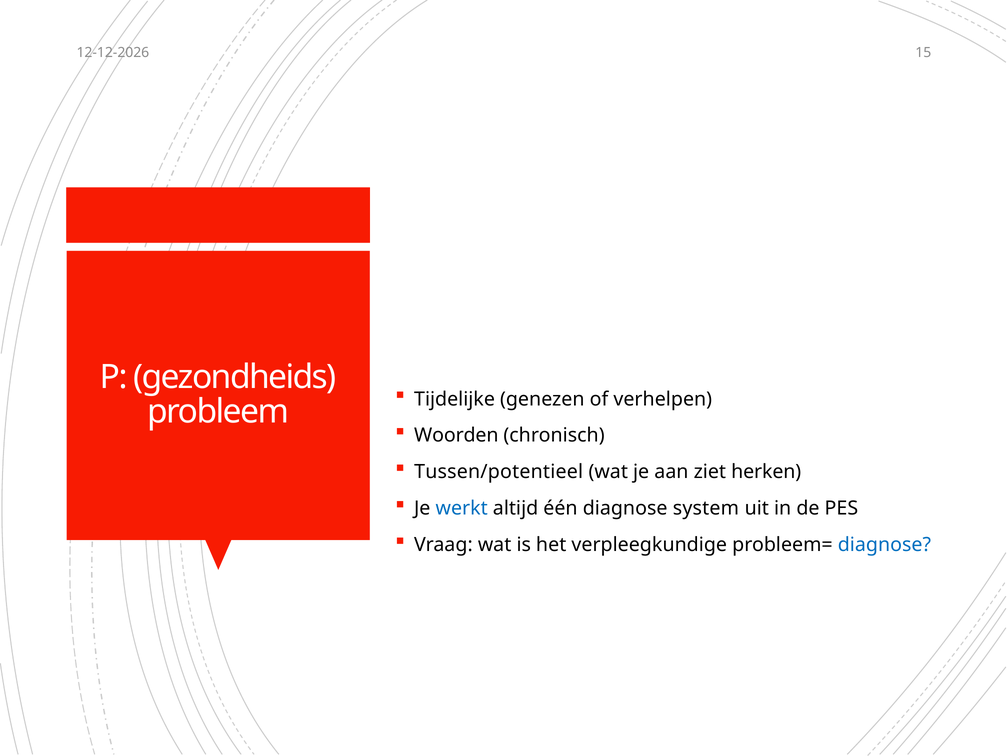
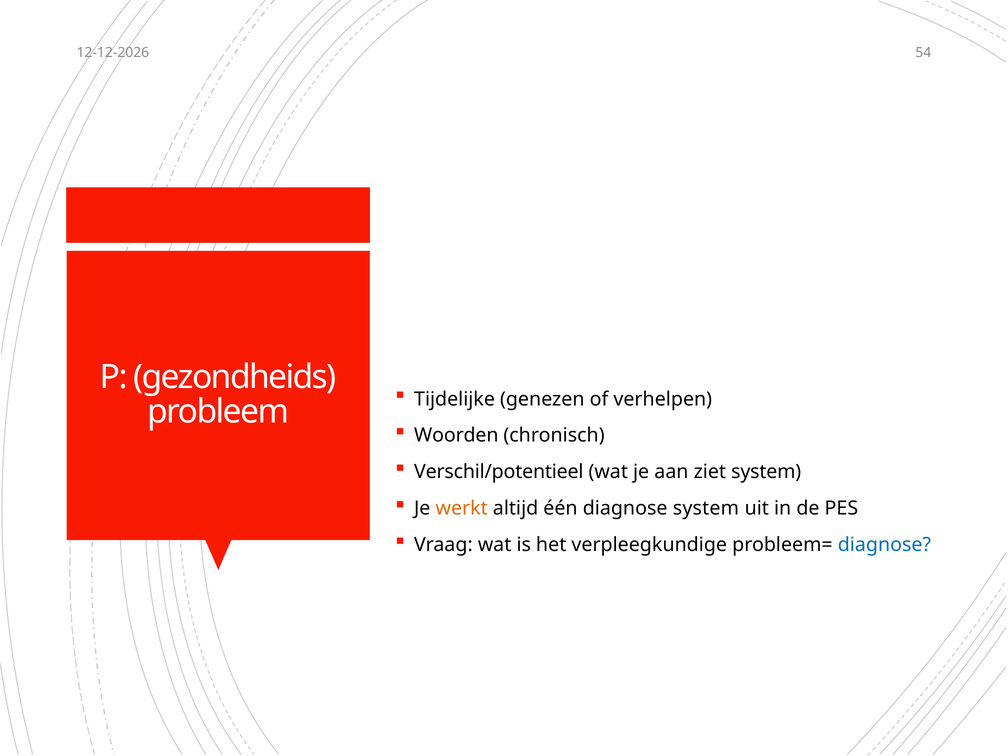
15: 15 -> 54
Tussen/potentieel: Tussen/potentieel -> Verschil/potentieel
ziet herken: herken -> system
werkt colour: blue -> orange
